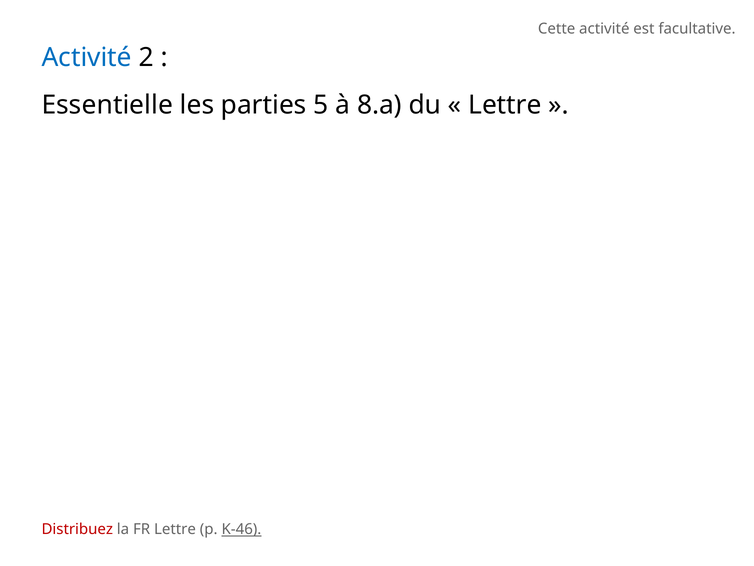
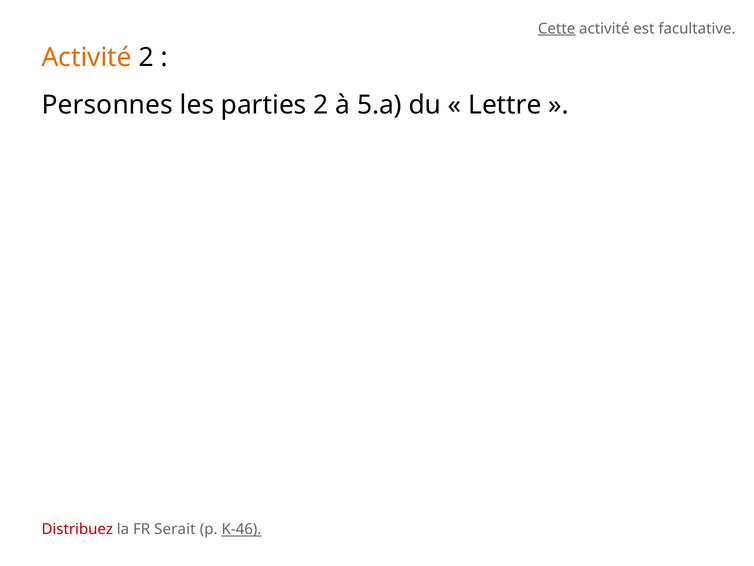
Cette underline: none -> present
Activité at (87, 57) colour: blue -> orange
Essentielle: Essentielle -> Personnes
parties 5: 5 -> 2
8.a: 8.a -> 5.a
FR Lettre: Lettre -> Serait
